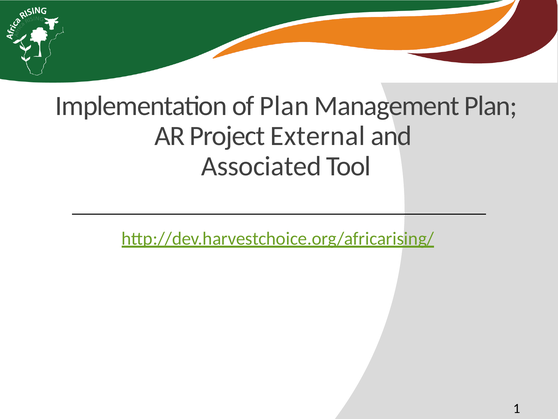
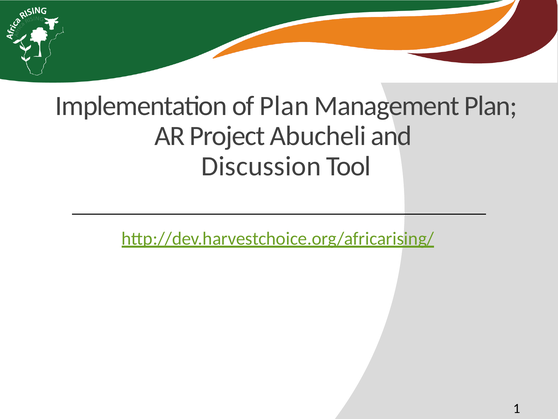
External: External -> Abucheli
Associated: Associated -> Discussion
